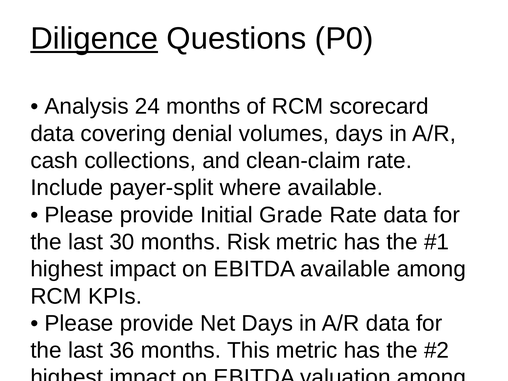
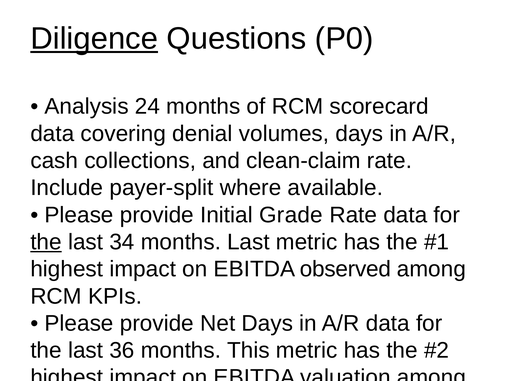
the at (46, 242) underline: none -> present
30: 30 -> 34
months Risk: Risk -> Last
EBITDA available: available -> observed
